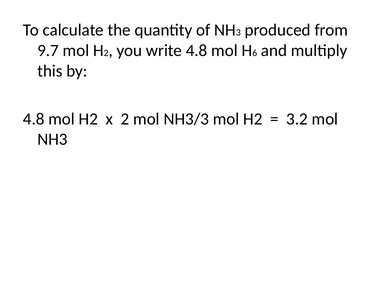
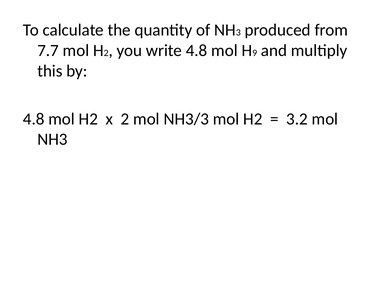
9.7: 9.7 -> 7.7
6: 6 -> 9
